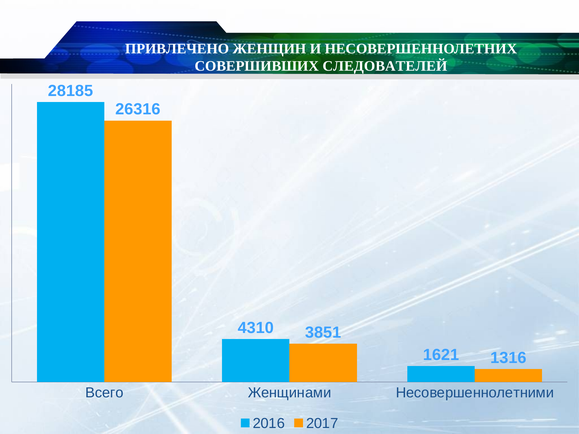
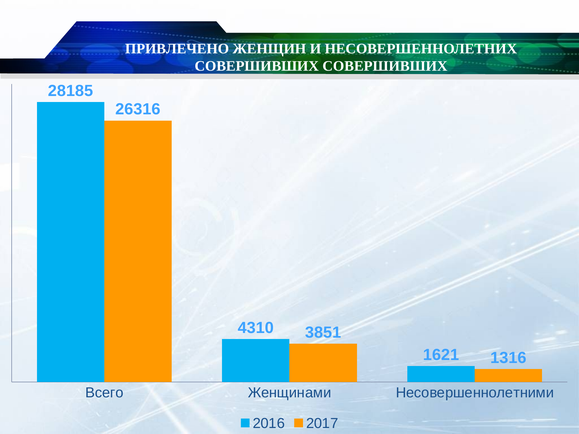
СОВЕРШИВШИХ СЛЕДОВАТЕЛЕЙ: СЛЕДОВАТЕЛЕЙ -> СОВЕРШИВШИХ
